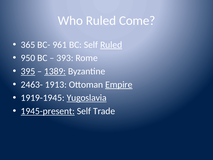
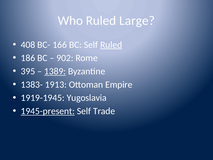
Come: Come -> Large
365: 365 -> 408
961: 961 -> 166
950: 950 -> 186
393: 393 -> 902
395 underline: present -> none
2463-: 2463- -> 1383-
Empire underline: present -> none
Yugoslavia underline: present -> none
